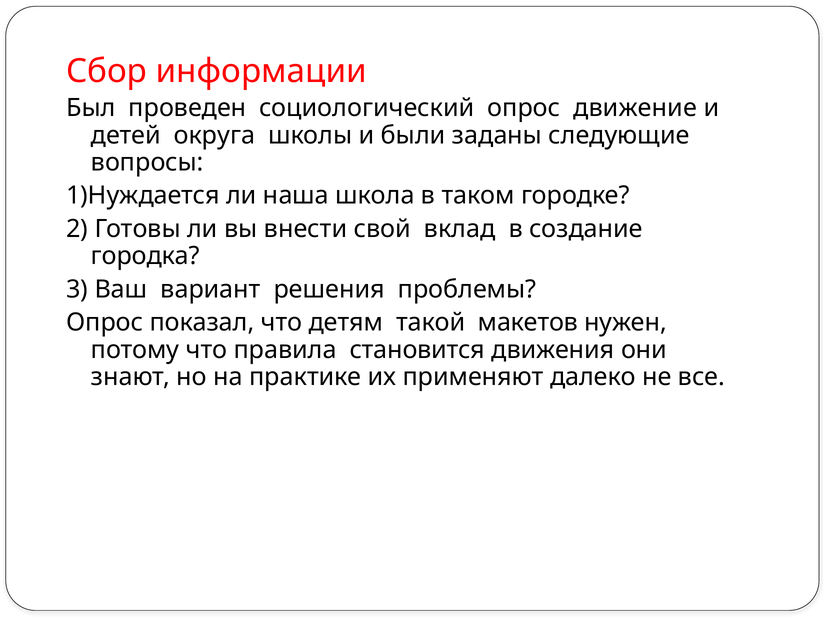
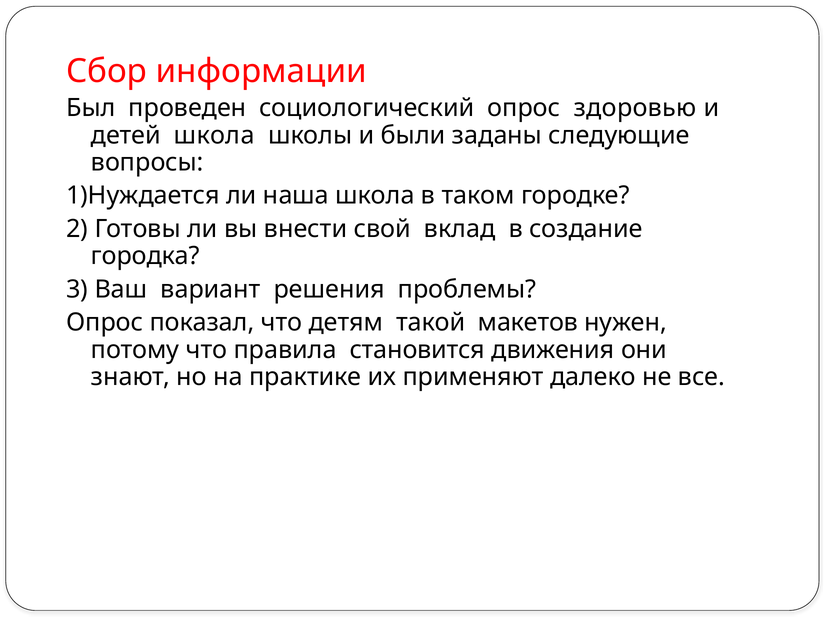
движение: движение -> здоровью
детей округа: округа -> школа
